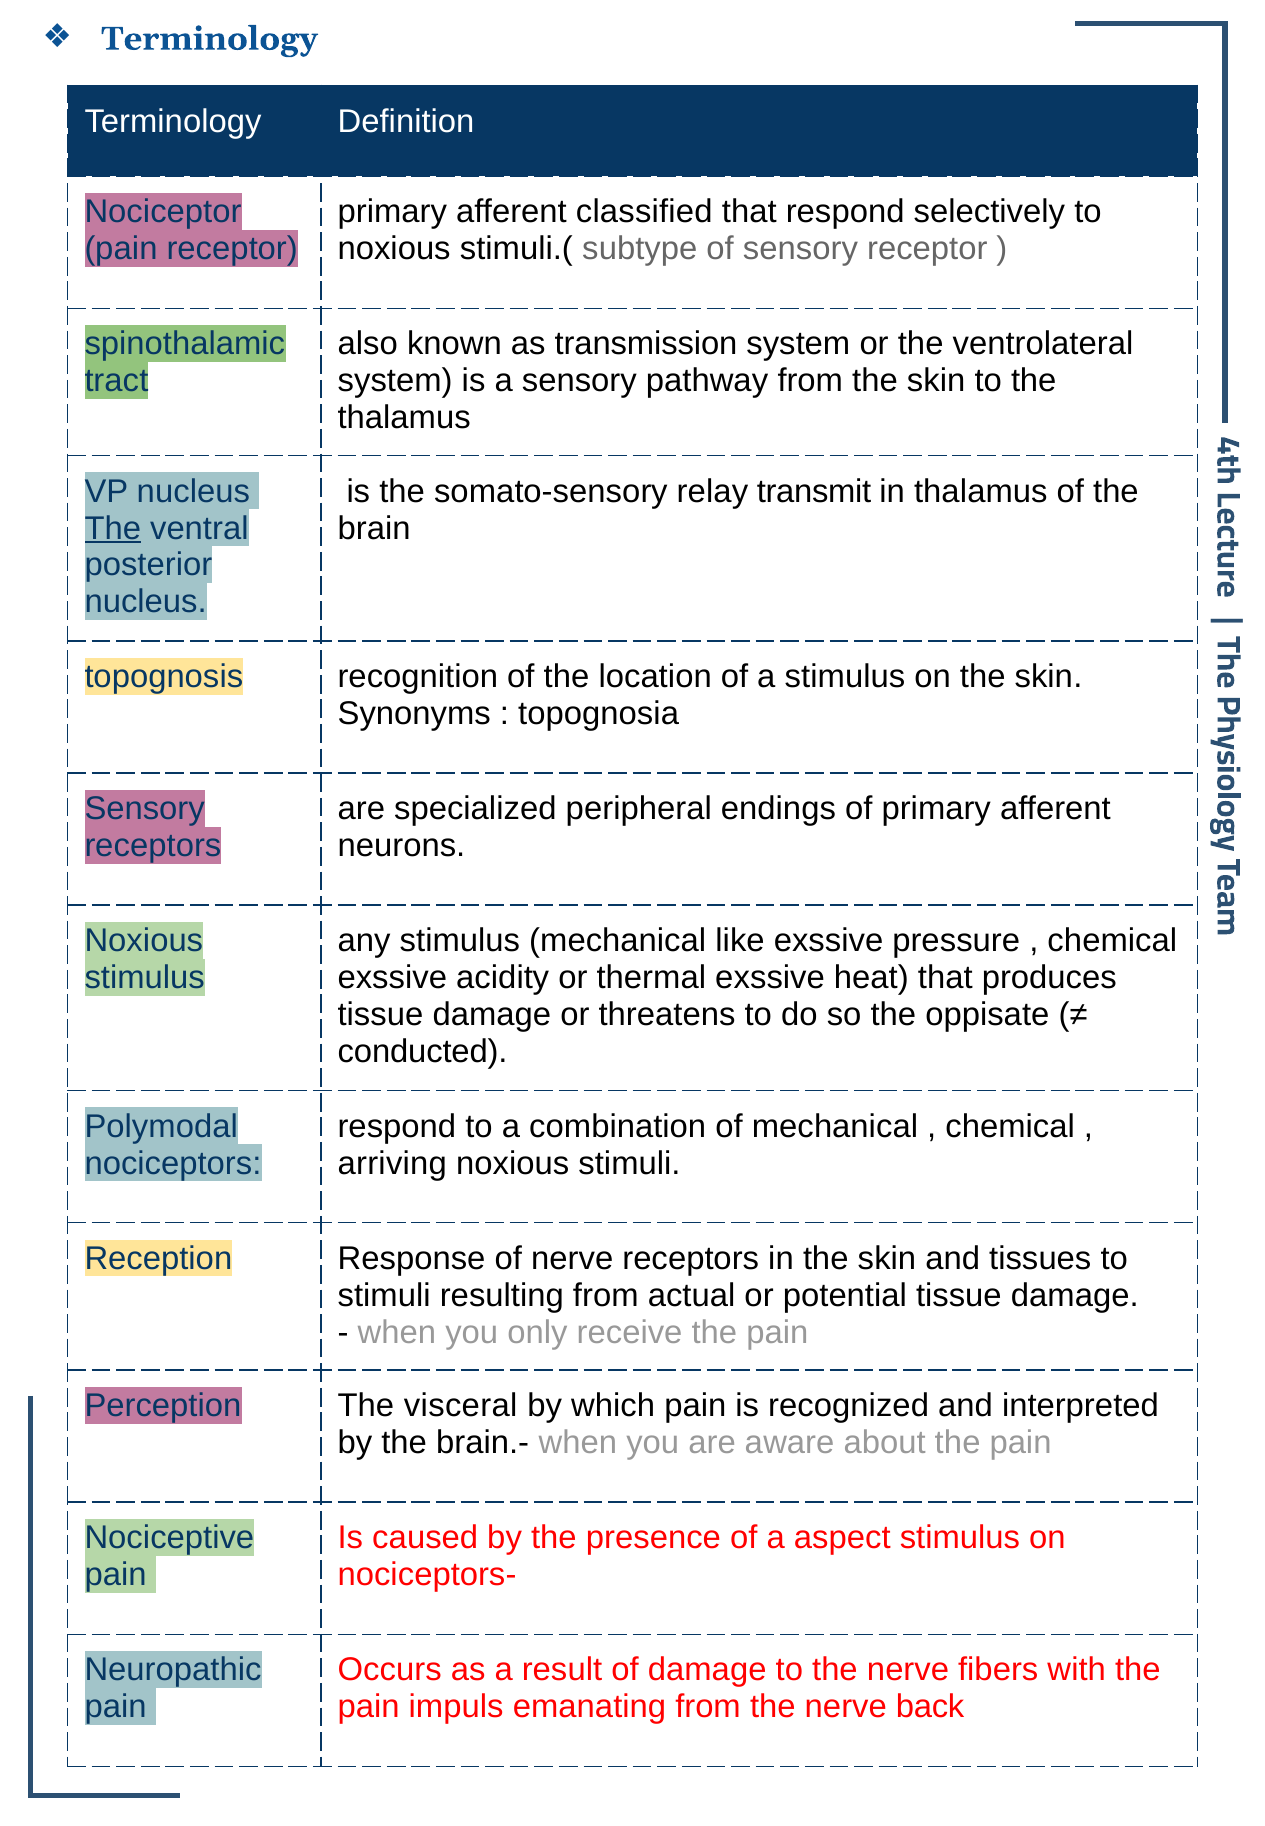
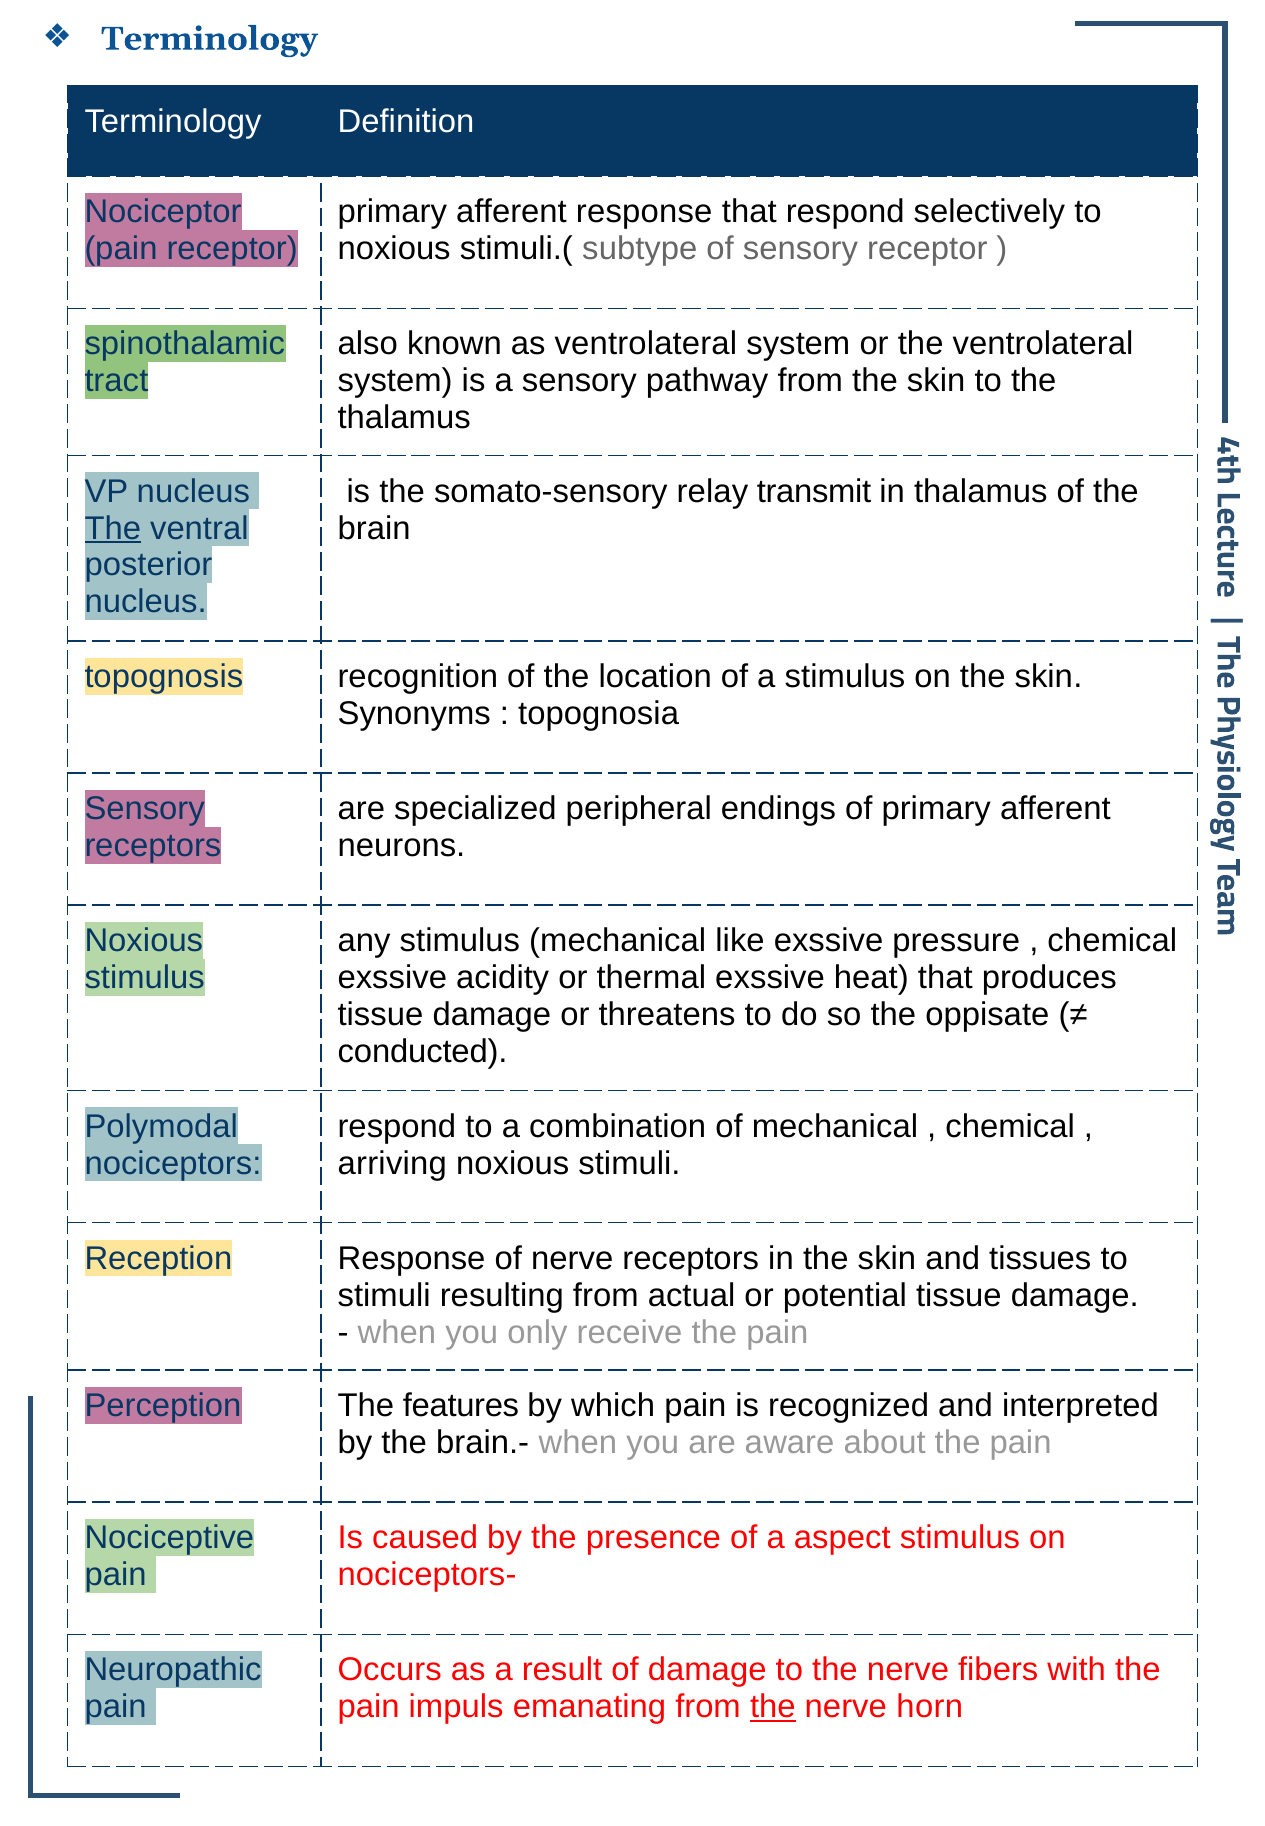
afferent classified: classified -> response
as transmission: transmission -> ventrolateral
visceral: visceral -> features
the at (773, 1708) underline: none -> present
back: back -> horn
